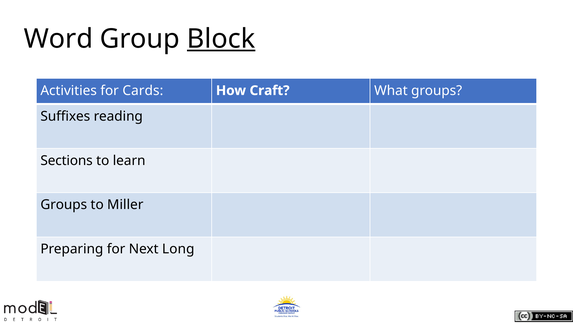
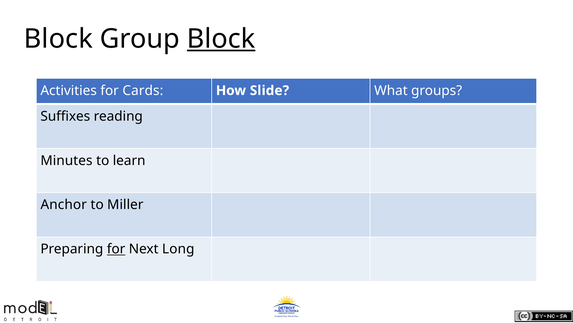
Word at (58, 39): Word -> Block
Craft: Craft -> Slide
Sections: Sections -> Minutes
Groups at (64, 204): Groups -> Anchor
for at (116, 249) underline: none -> present
